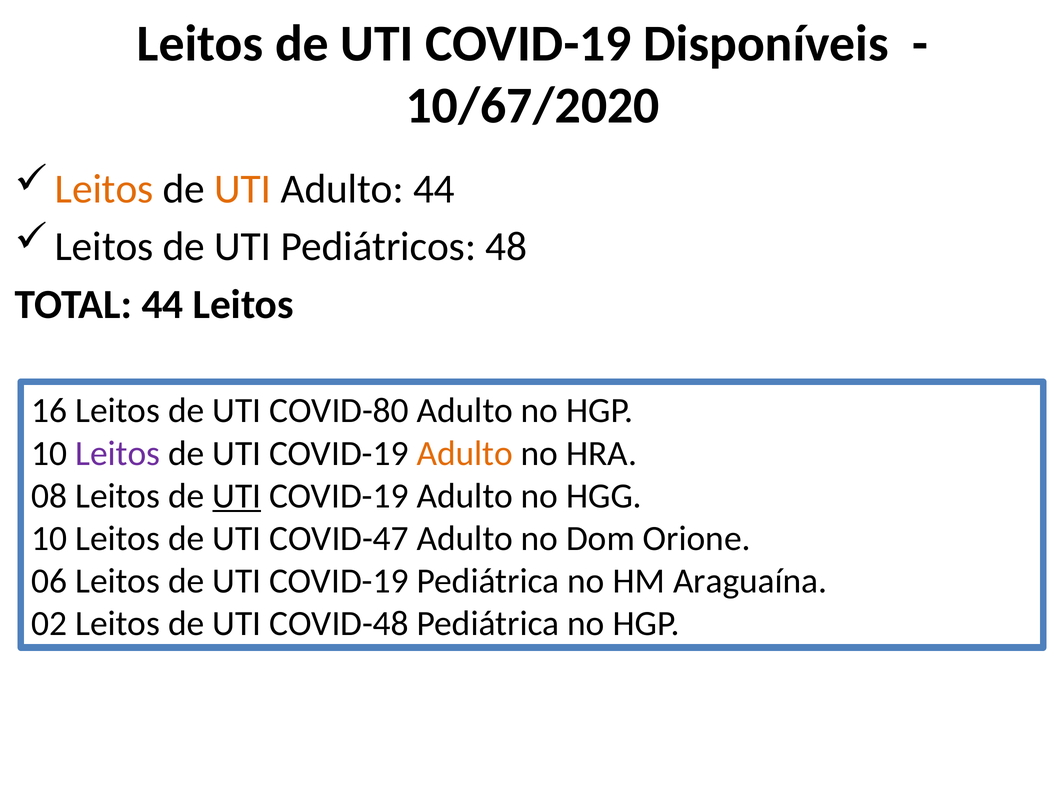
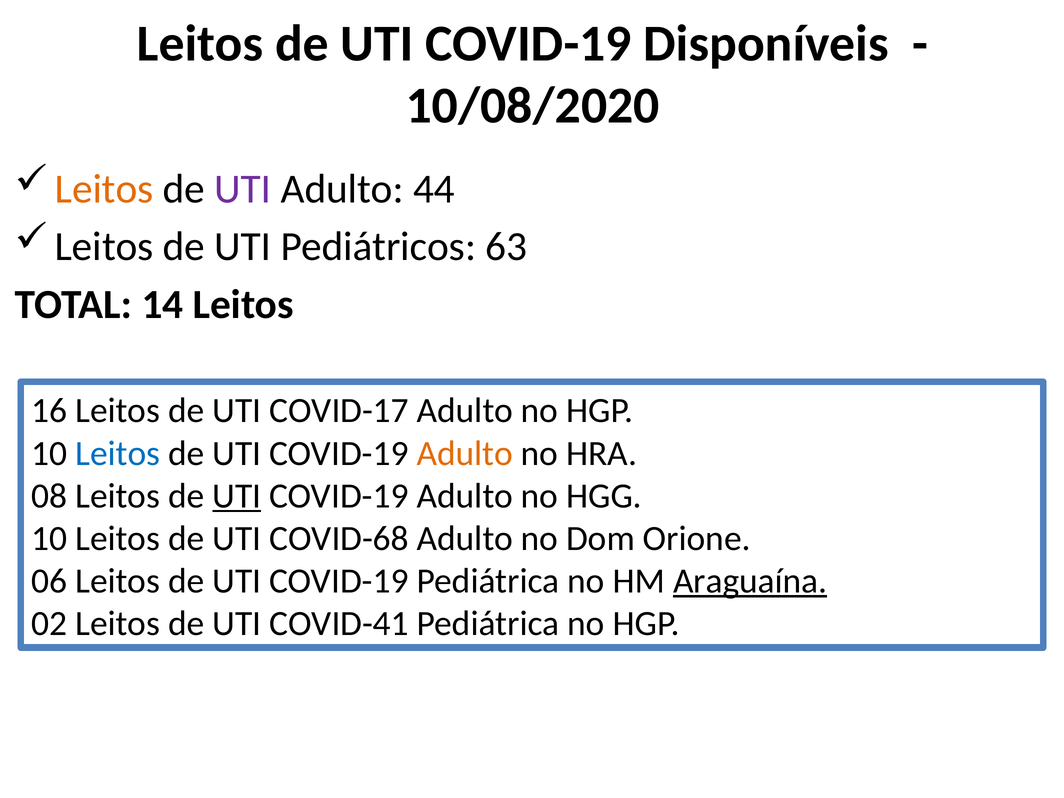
10/67/2020: 10/67/2020 -> 10/08/2020
UTI at (243, 189) colour: orange -> purple
48: 48 -> 63
TOTAL 44: 44 -> 14
COVID-80: COVID-80 -> COVID-17
Leitos at (118, 453) colour: purple -> blue
COVID-47: COVID-47 -> COVID-68
Araguaína underline: none -> present
COVID-48: COVID-48 -> COVID-41
